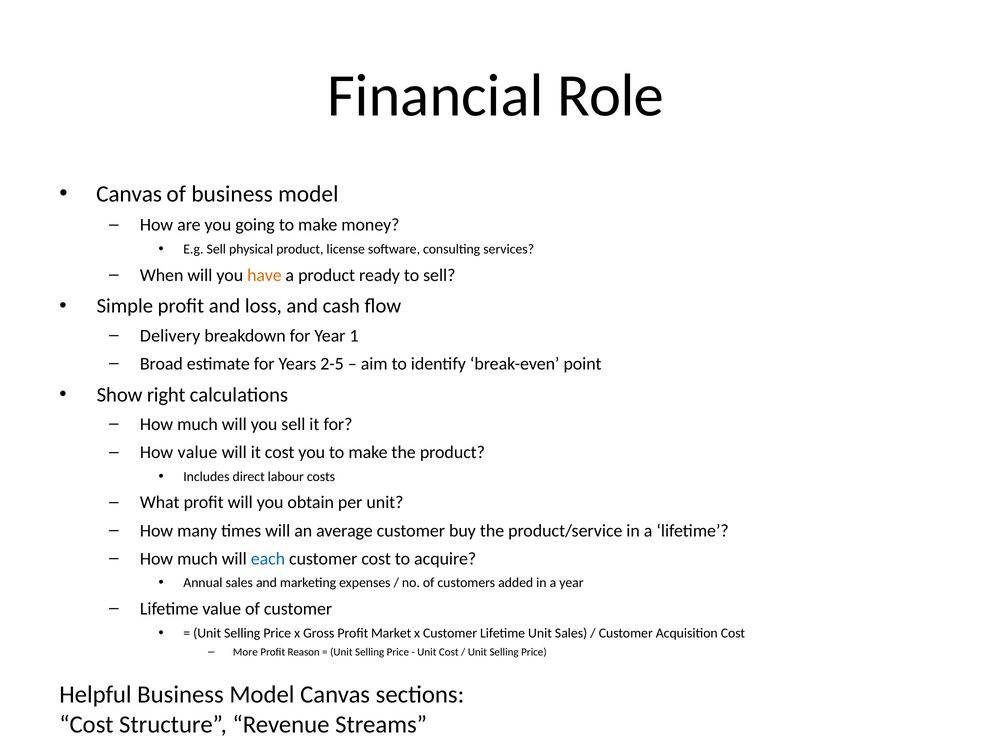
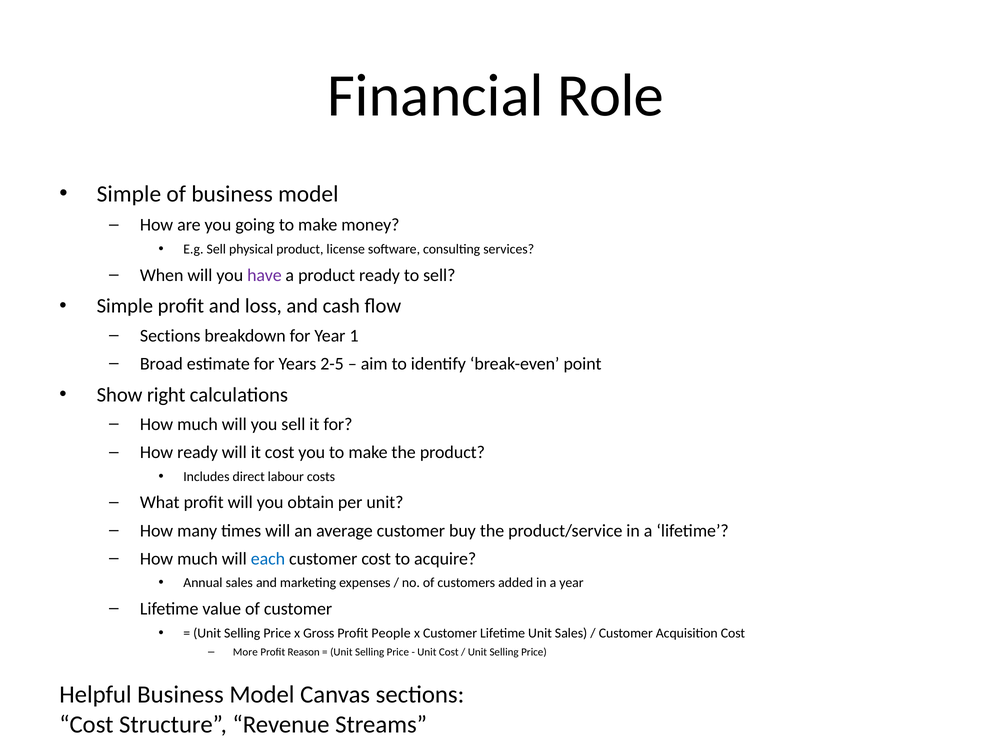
Canvas at (129, 194): Canvas -> Simple
have colour: orange -> purple
Delivery at (170, 336): Delivery -> Sections
How value: value -> ready
Market: Market -> People
